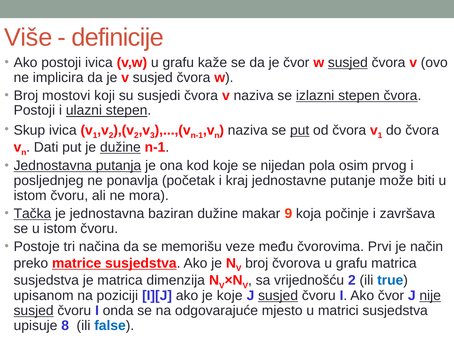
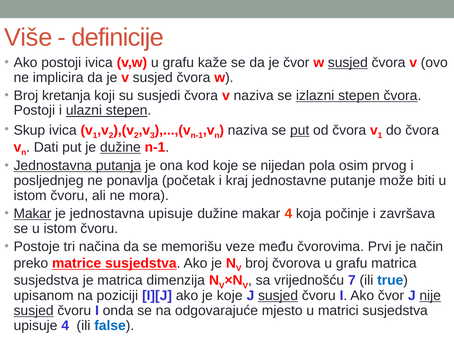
mostovi: mostovi -> kretanja
Tačka at (32, 214): Tačka -> Makar
jednostavna baziran: baziran -> upisuje
makar 9: 9 -> 4
vrijednošću 2: 2 -> 7
upisuje 8: 8 -> 4
